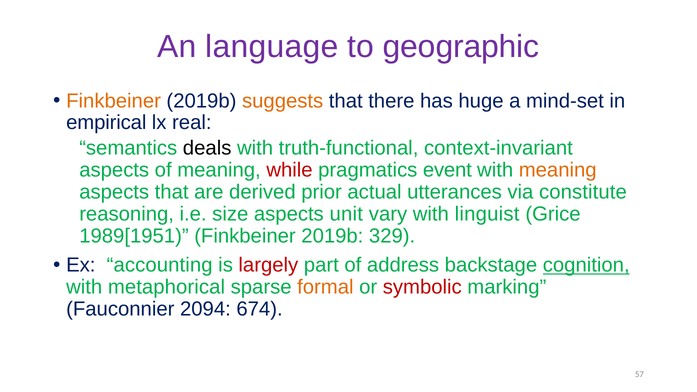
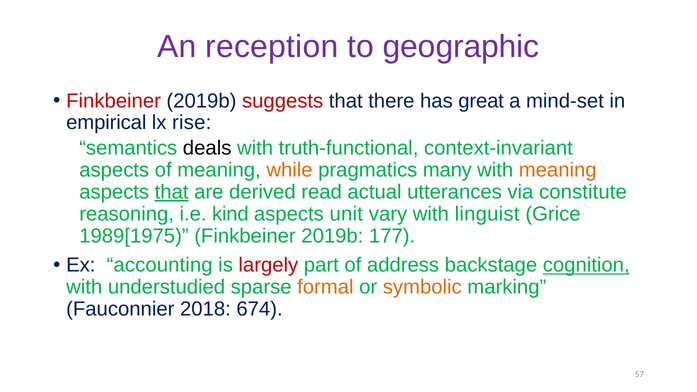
language: language -> reception
Finkbeiner at (114, 101) colour: orange -> red
suggests colour: orange -> red
huge: huge -> great
real: real -> rise
while colour: red -> orange
event: event -> many
that at (172, 192) underline: none -> present
prior: prior -> read
size: size -> kind
1989[1951: 1989[1951 -> 1989[1975
329: 329 -> 177
metaphorical: metaphorical -> understudied
symbolic colour: red -> orange
2094: 2094 -> 2018
